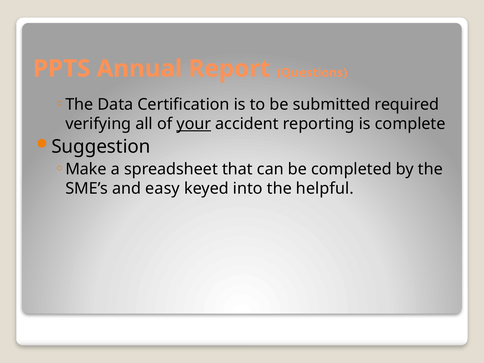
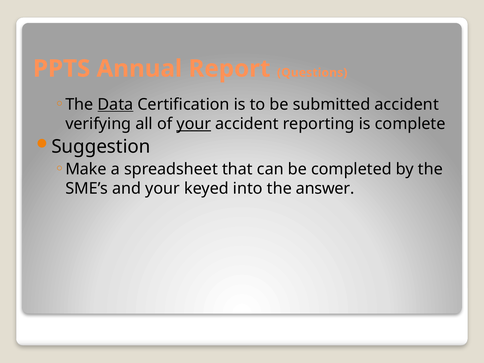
Data underline: none -> present
submitted required: required -> accident
and easy: easy -> your
helpful: helpful -> answer
